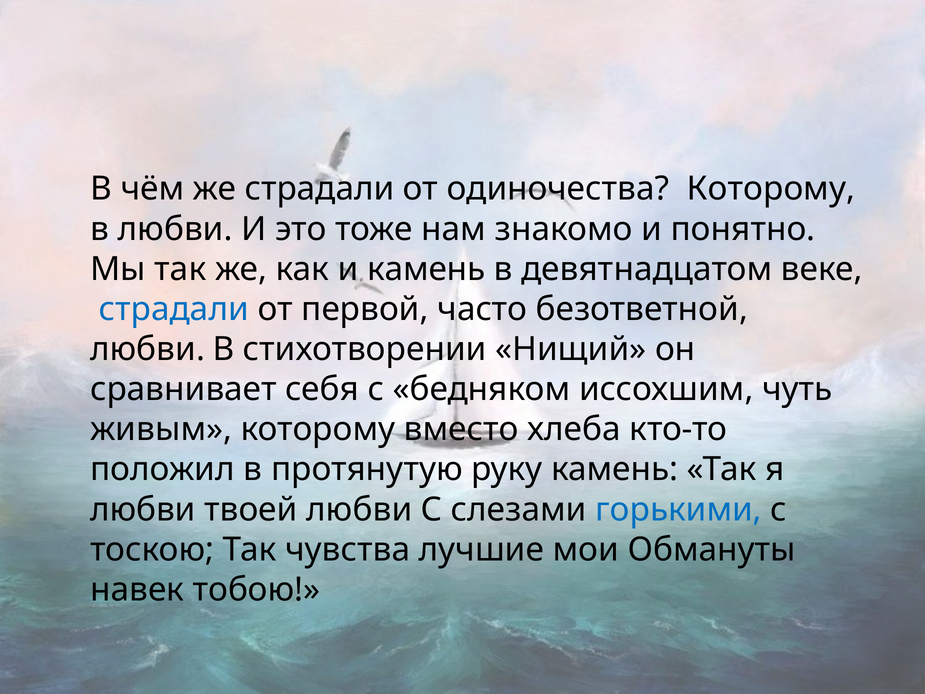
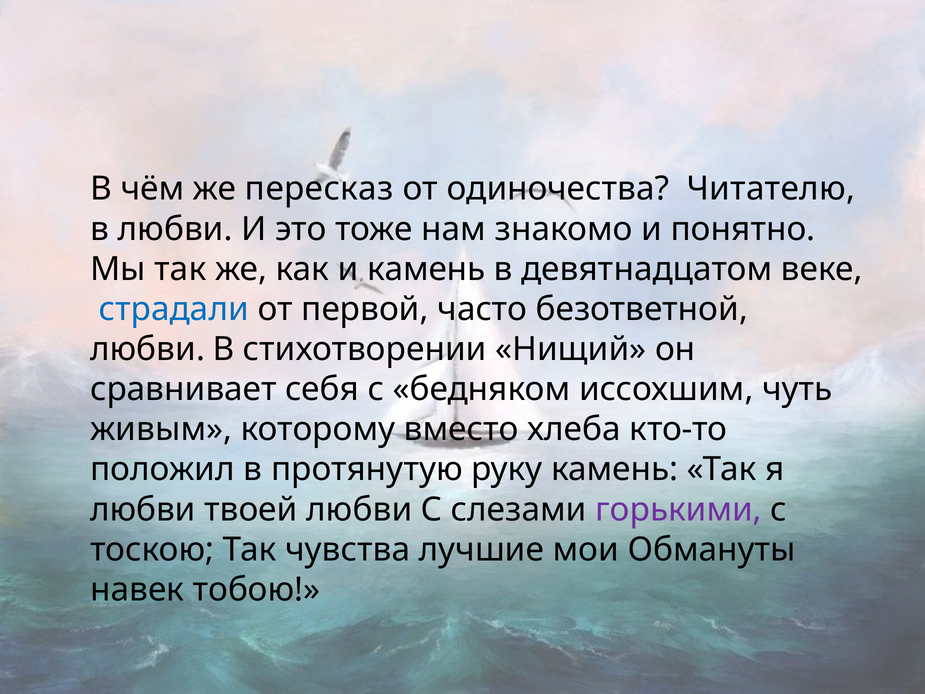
же страдали: страдали -> пересказ
одиночества Которому: Которому -> Читателю
горькими colour: blue -> purple
